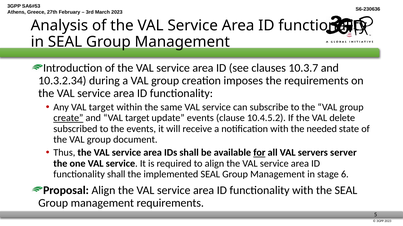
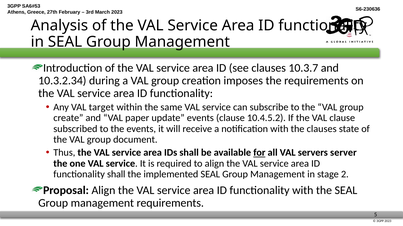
create underline: present -> none
and VAL target: target -> paper
VAL delete: delete -> clause
the needed: needed -> clauses
6: 6 -> 2
